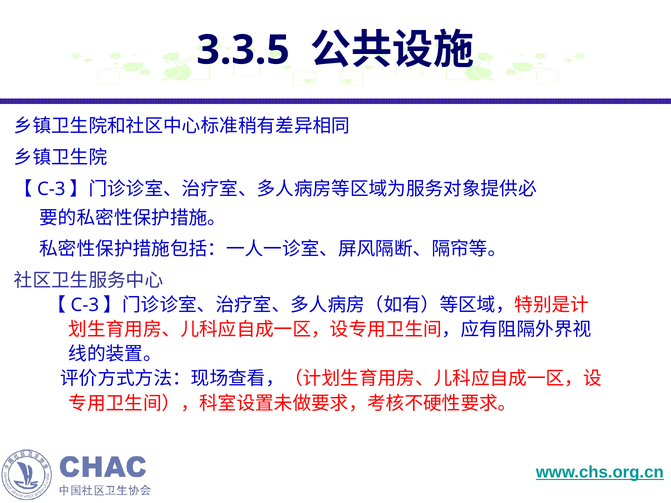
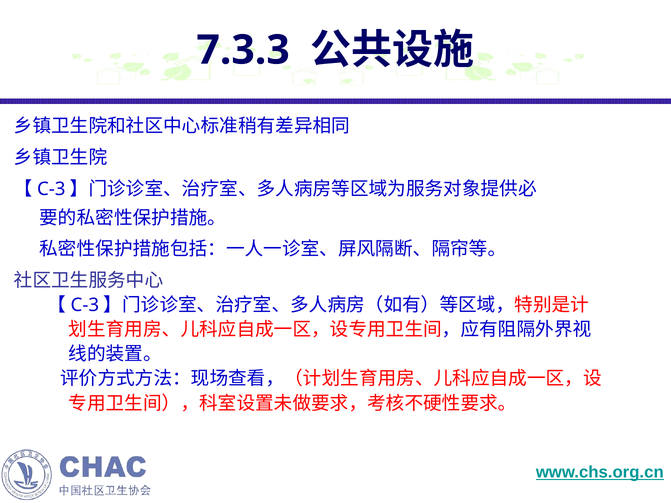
3.3.5: 3.3.5 -> 7.3.3
